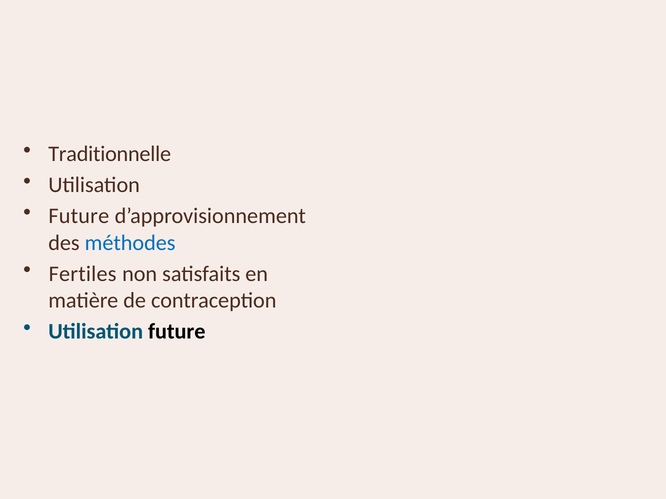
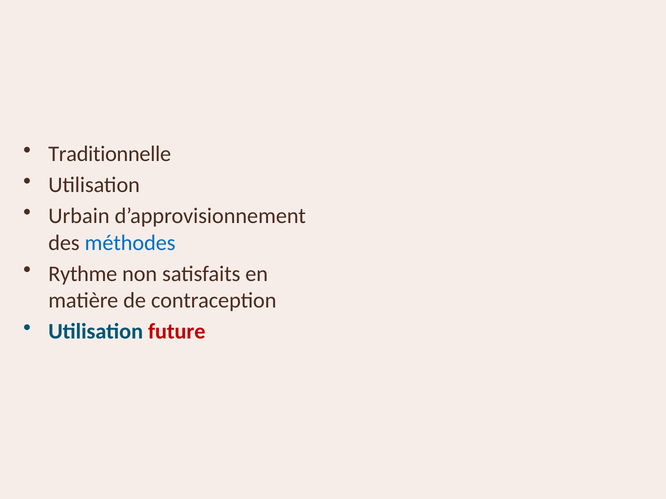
Future at (79, 216): Future -> Urbain
Fertiles: Fertiles -> Rythme
future at (177, 332) colour: black -> red
